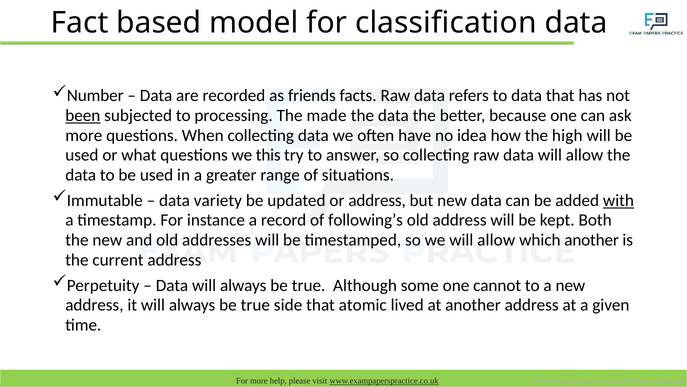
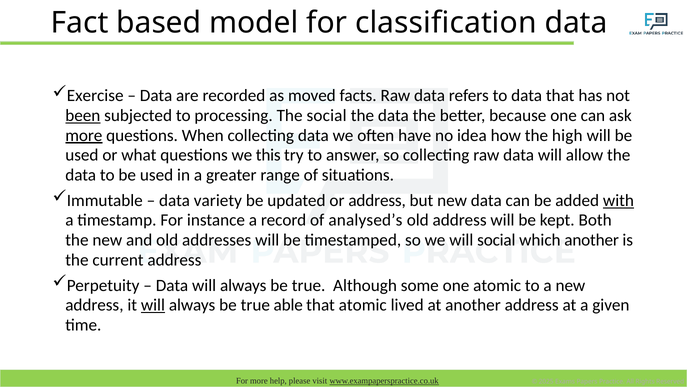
Number: Number -> Exercise
friends: friends -> moved
The made: made -> social
more at (84, 135) underline: none -> present
following’s: following’s -> analysed’s
we will allow: allow -> social
one cannot: cannot -> atomic
will at (153, 305) underline: none -> present
side: side -> able
